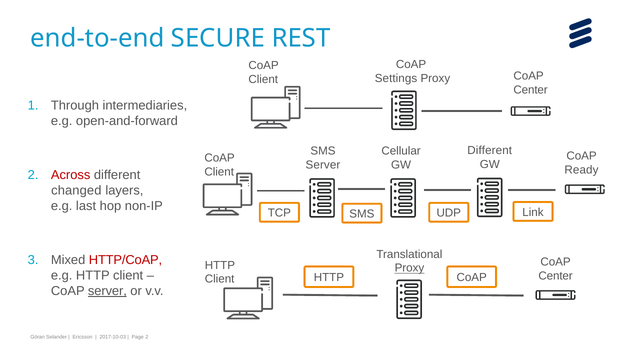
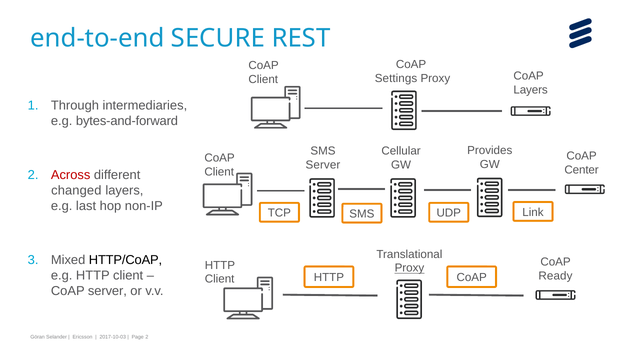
Center at (531, 90): Center -> Layers
open-and-forward: open-and-forward -> bytes-and-forward
Different at (490, 151): Different -> Provides
Ready: Ready -> Center
HTTP/CoAP colour: red -> black
Center at (556, 276): Center -> Ready
server at (107, 291) underline: present -> none
